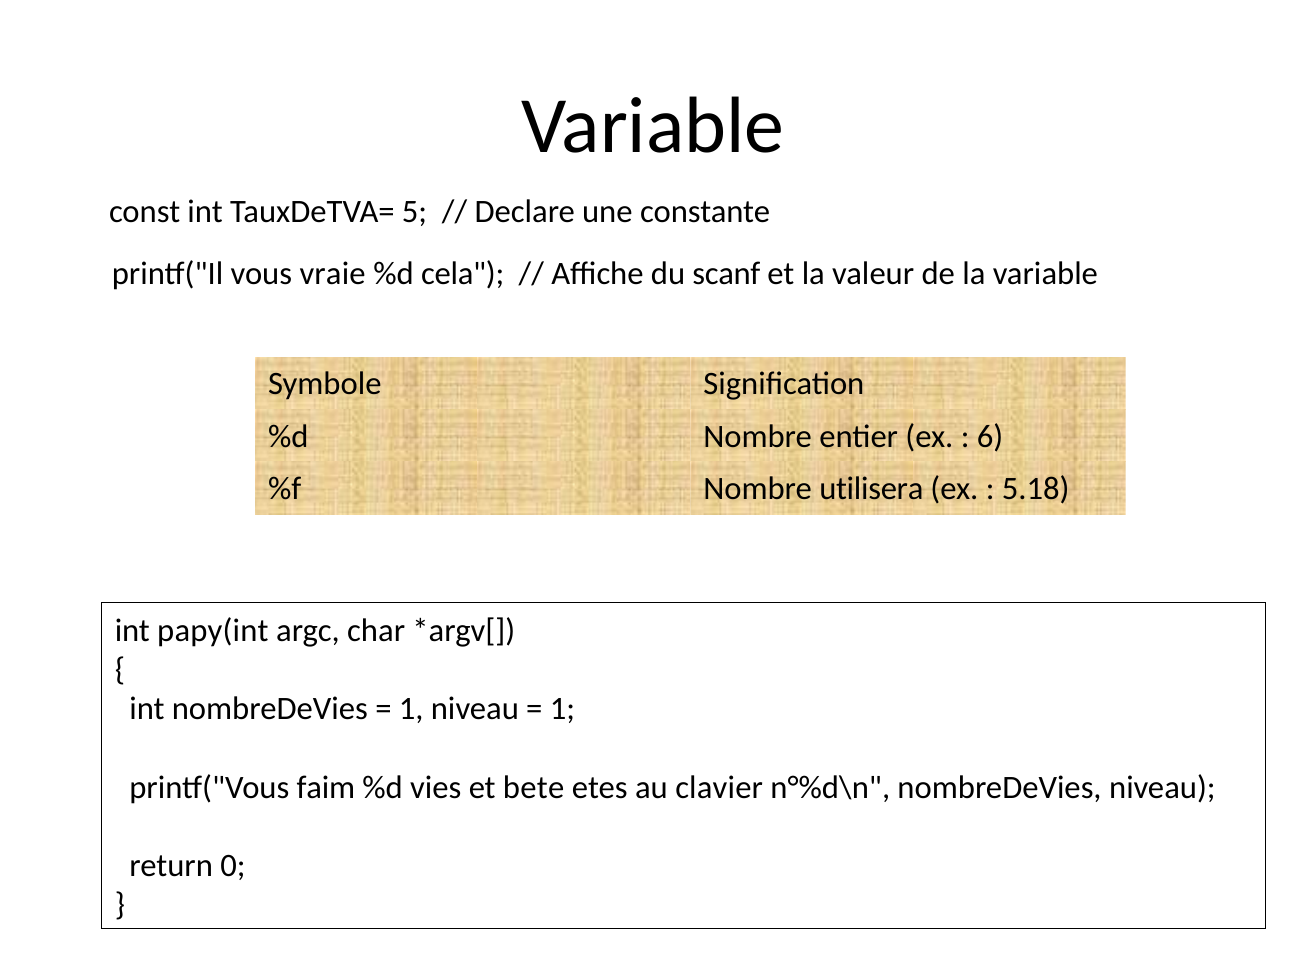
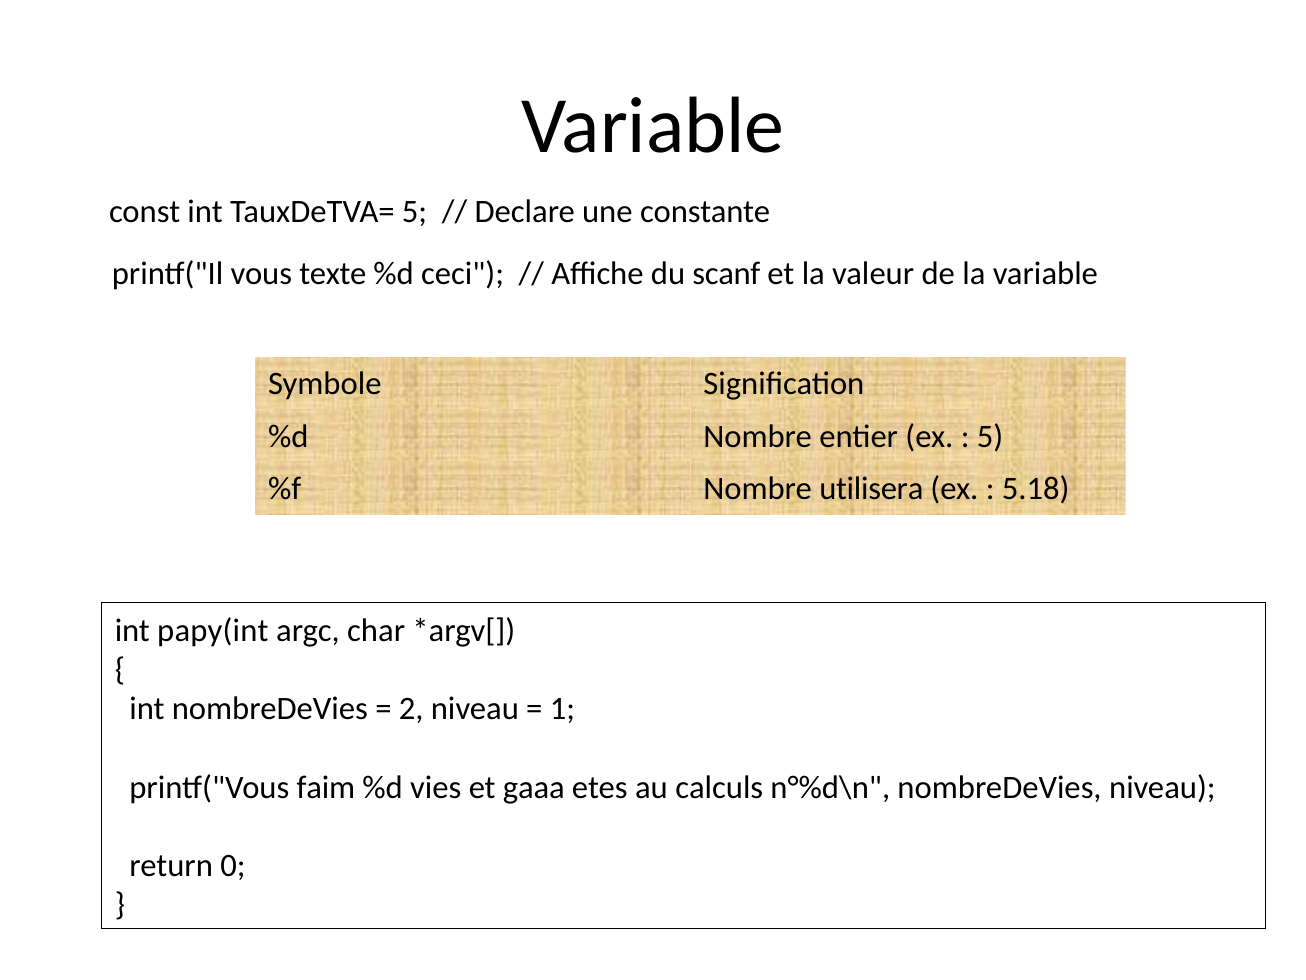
vraie: vraie -> texte
cela: cela -> ceci
6 at (990, 436): 6 -> 5
1 at (411, 709): 1 -> 2
bete: bete -> gaaa
clavier: clavier -> calculs
